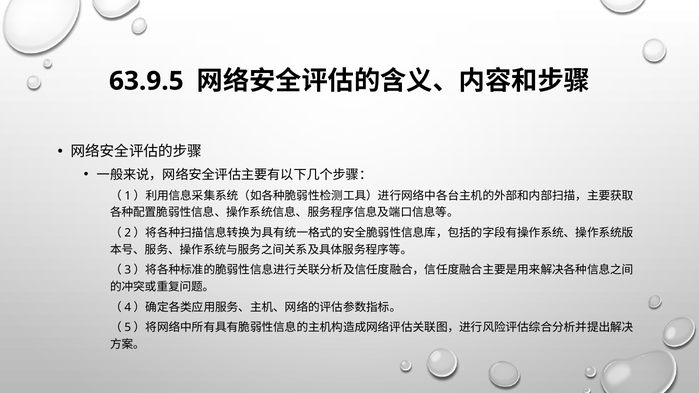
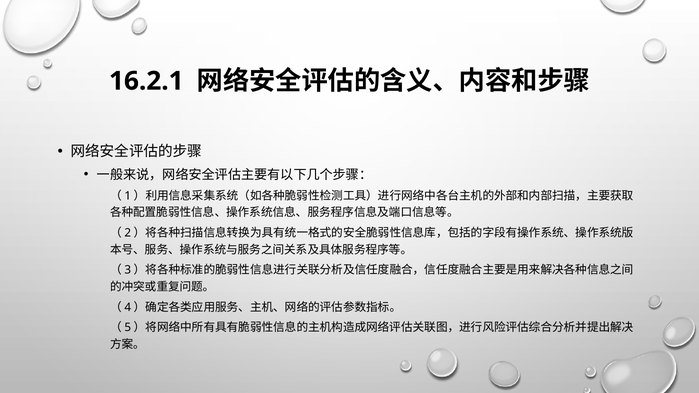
63.9.5: 63.9.5 -> 16.2.1
